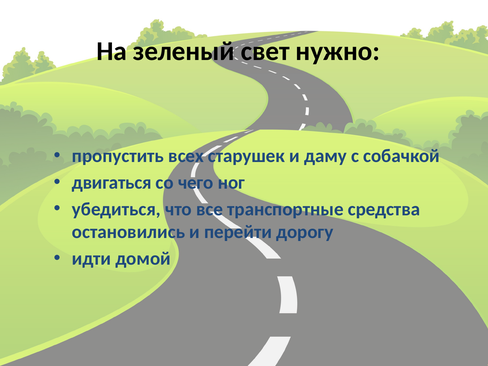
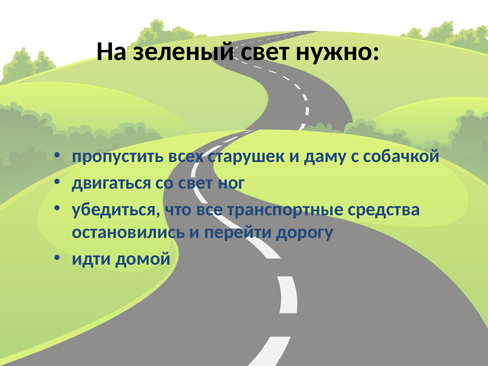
со чего: чего -> свет
